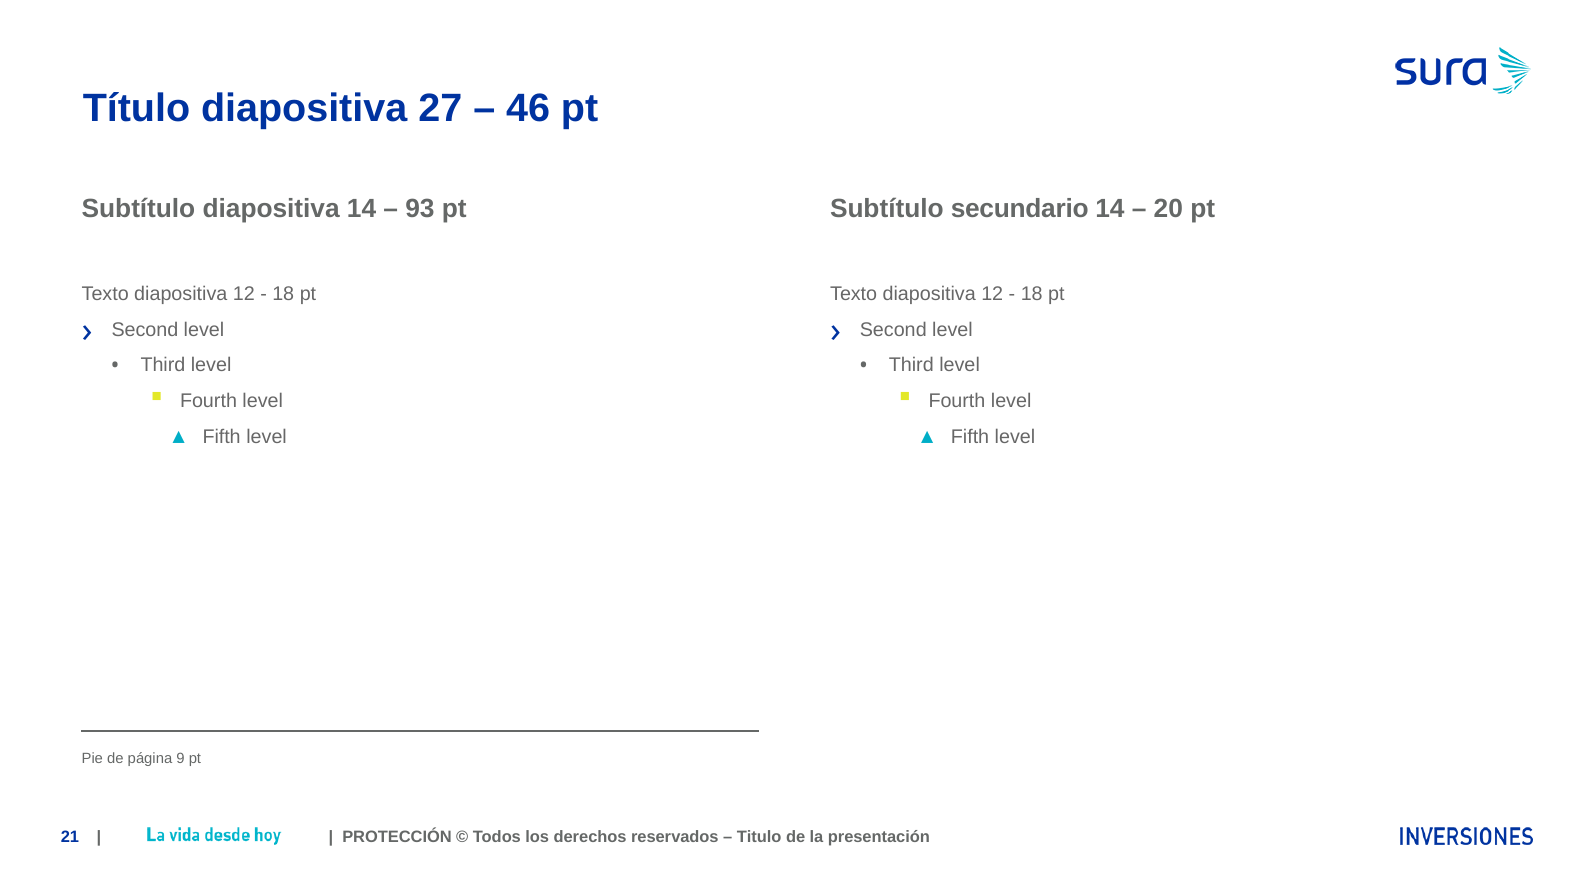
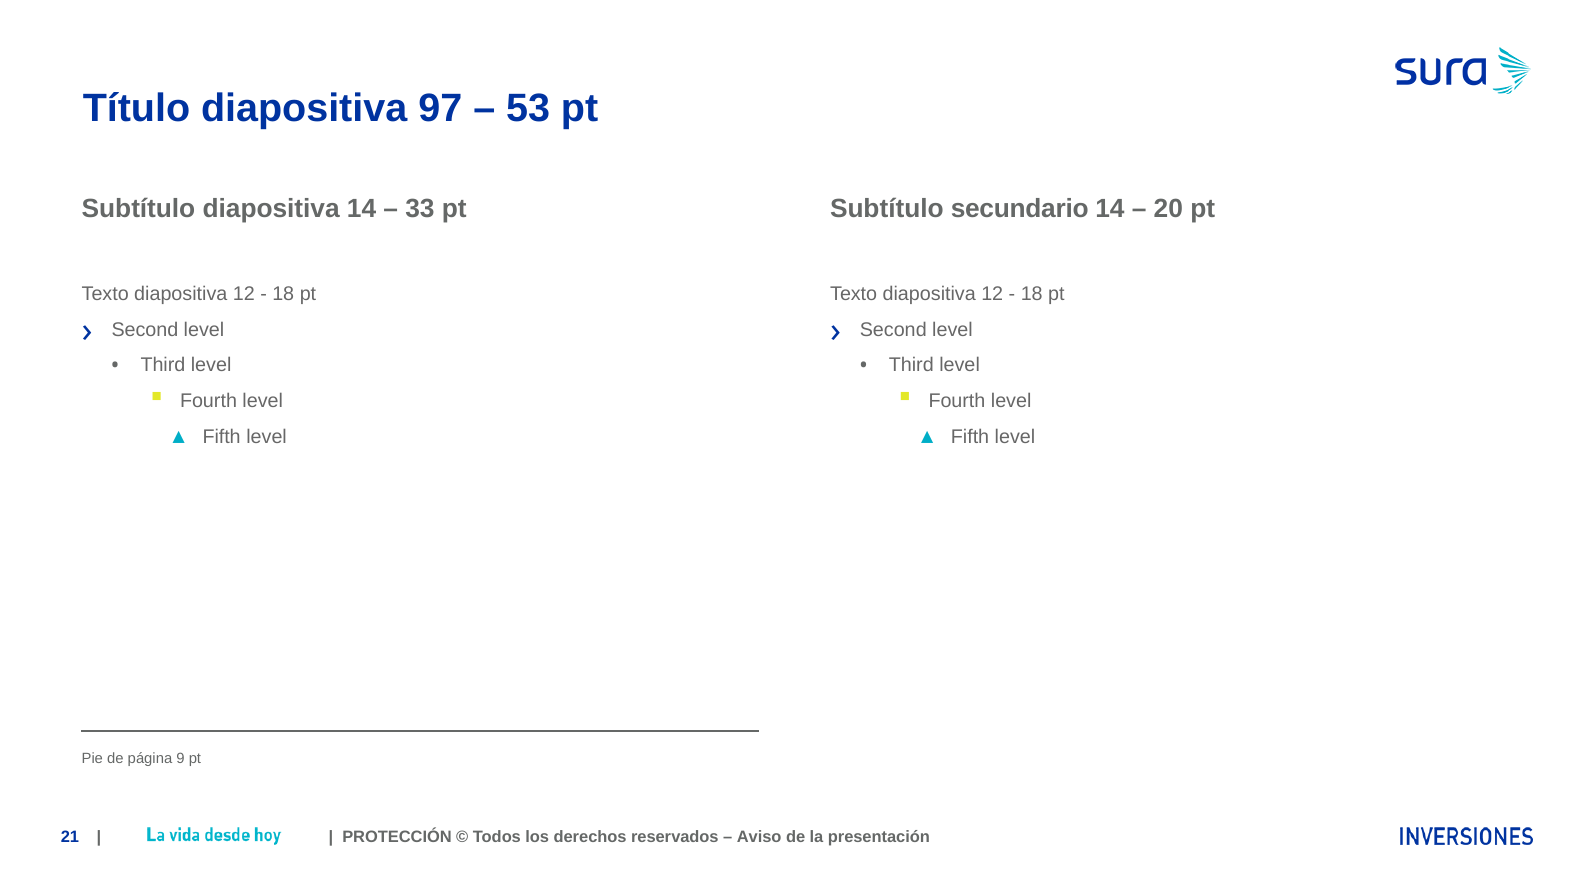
27: 27 -> 97
46: 46 -> 53
93: 93 -> 33
Titulo: Titulo -> Aviso
